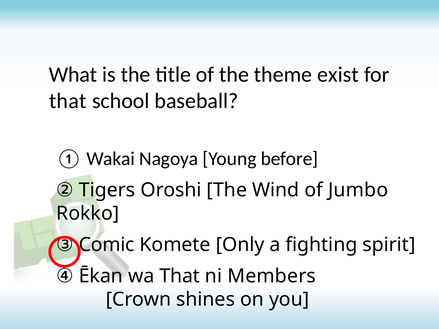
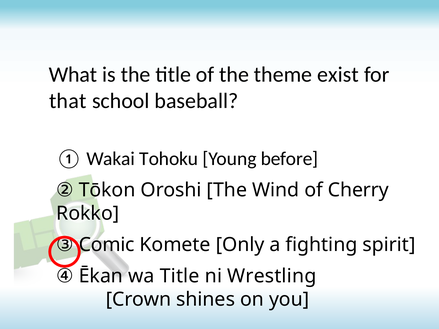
Nagoya: Nagoya -> Tohoku
Tigers: Tigers -> Tōkon
Jumbo: Jumbo -> Cherry
wa That: That -> Title
Members: Members -> Wrestling
